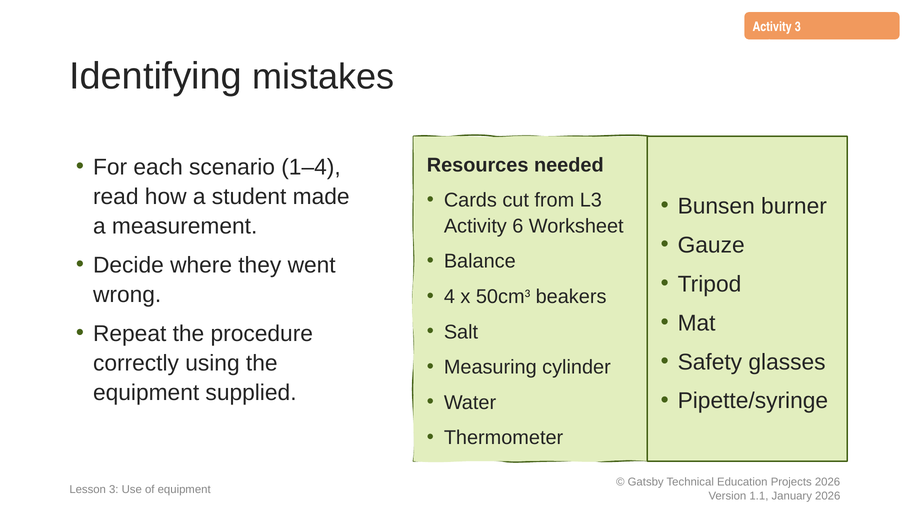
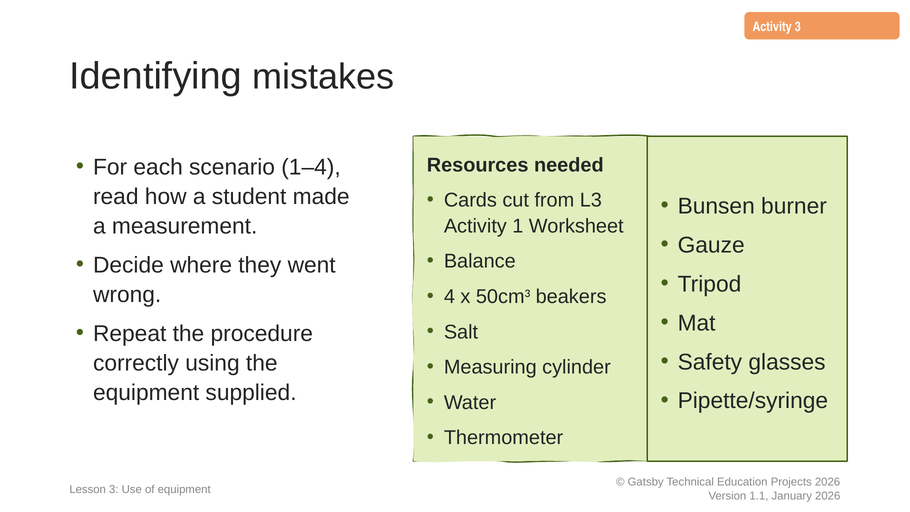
6: 6 -> 1
